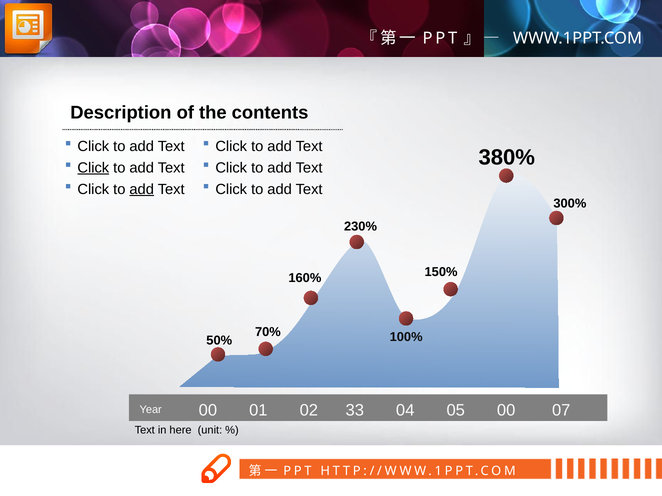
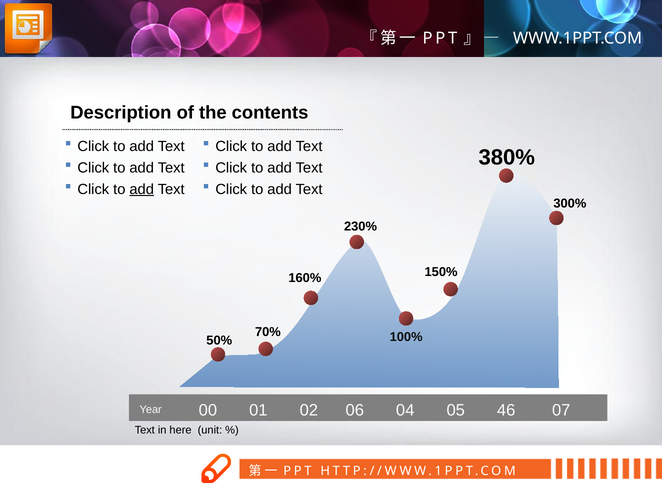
Click at (93, 168) underline: present -> none
33: 33 -> 06
05 00: 00 -> 46
